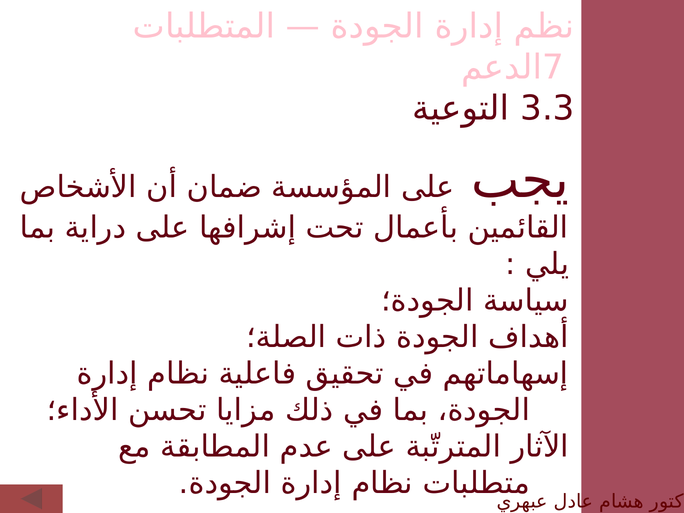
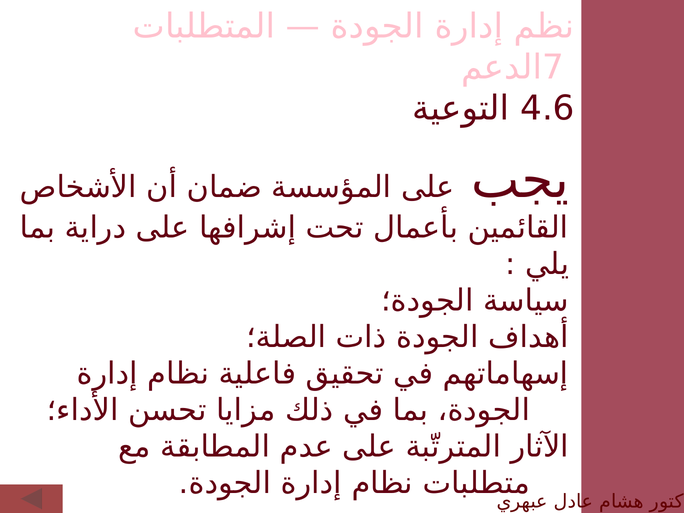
3.3: 3.3 -> 4.6
